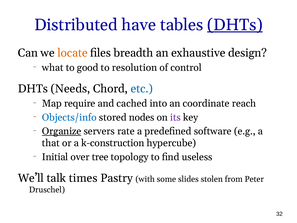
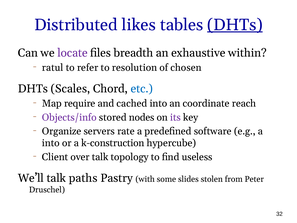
have: have -> likes
locate colour: orange -> purple
design: design -> within
what: what -> ratul
good: good -> refer
control: control -> chosen
Needs: Needs -> Scales
Objects/info colour: blue -> purple
Organize underline: present -> none
that at (51, 143): that -> into
Initial: Initial -> Client
over tree: tree -> talk
times: times -> paths
